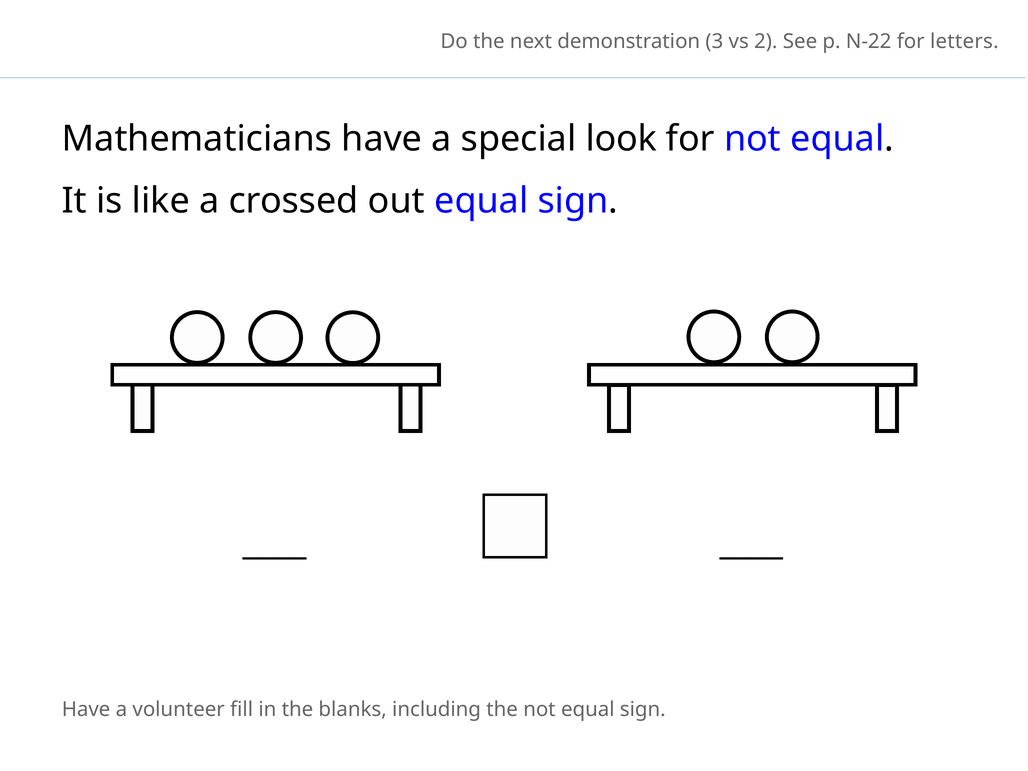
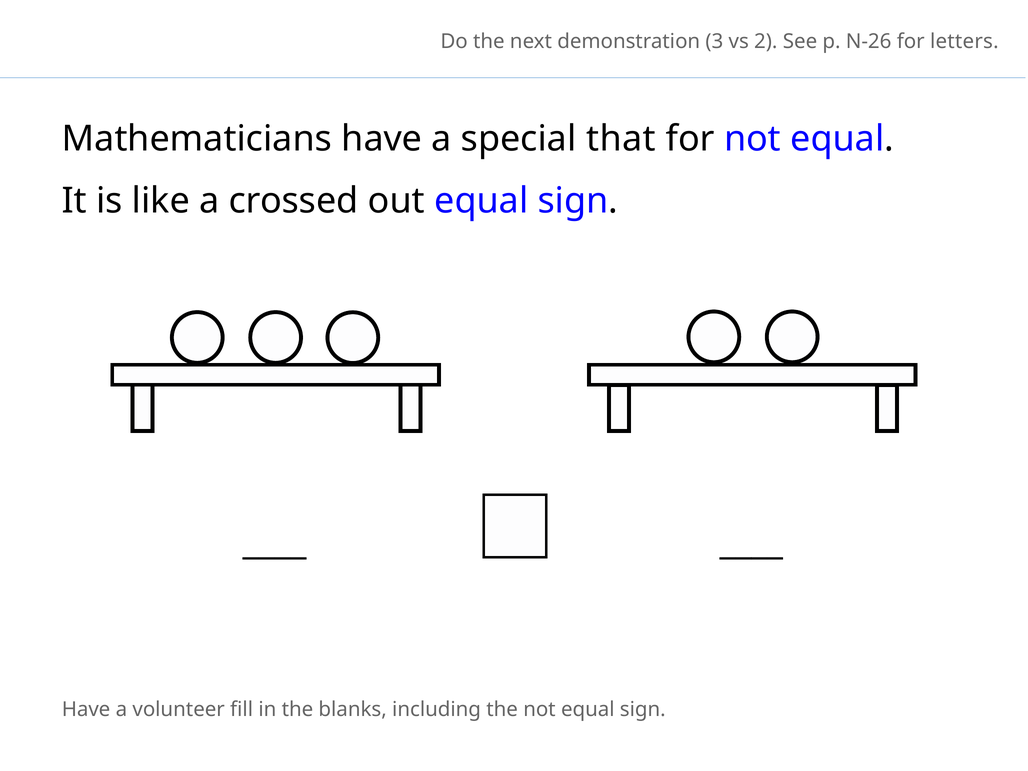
N-22: N-22 -> N-26
look: look -> that
